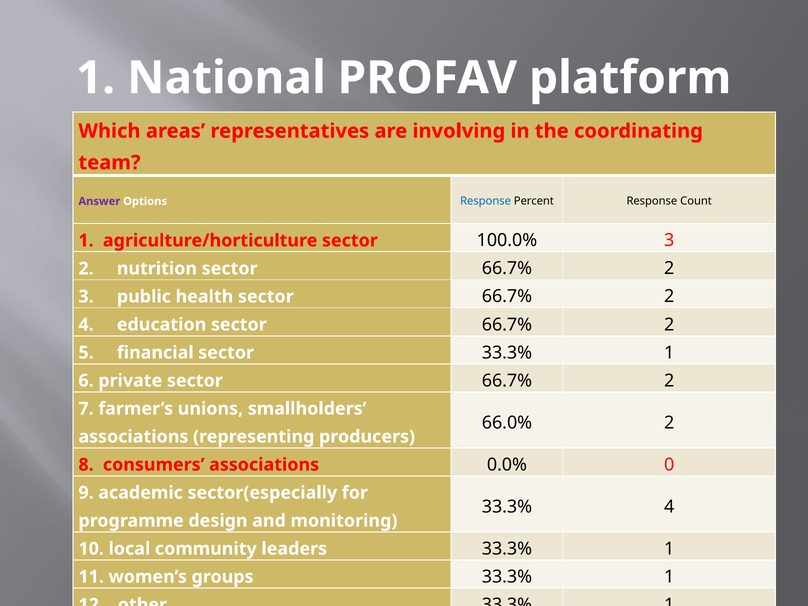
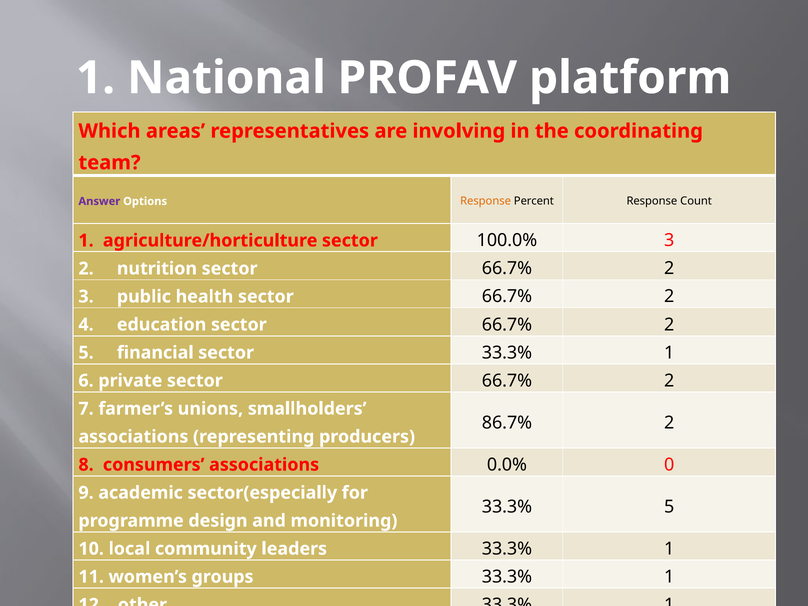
Response at (486, 201) colour: blue -> orange
66.0%: 66.0% -> 86.7%
33.3% 4: 4 -> 5
